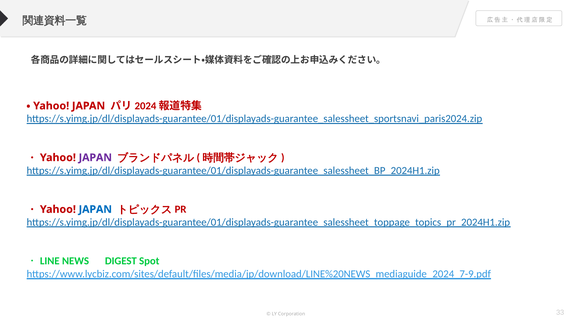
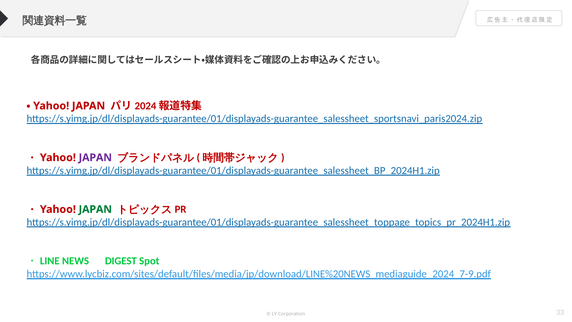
JAPAN at (95, 209) colour: blue -> green
